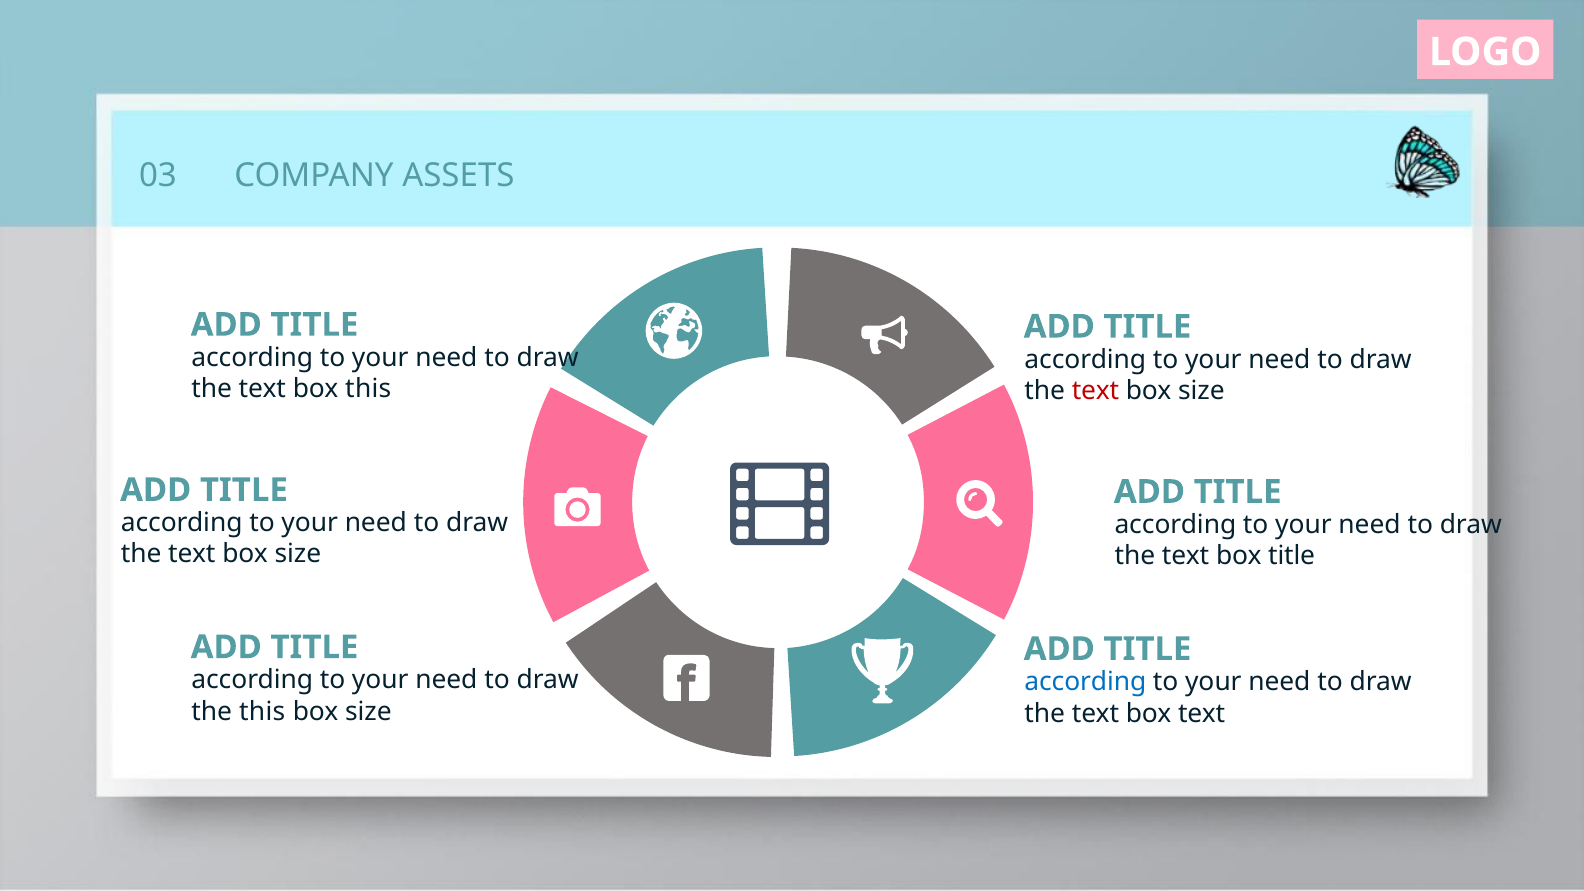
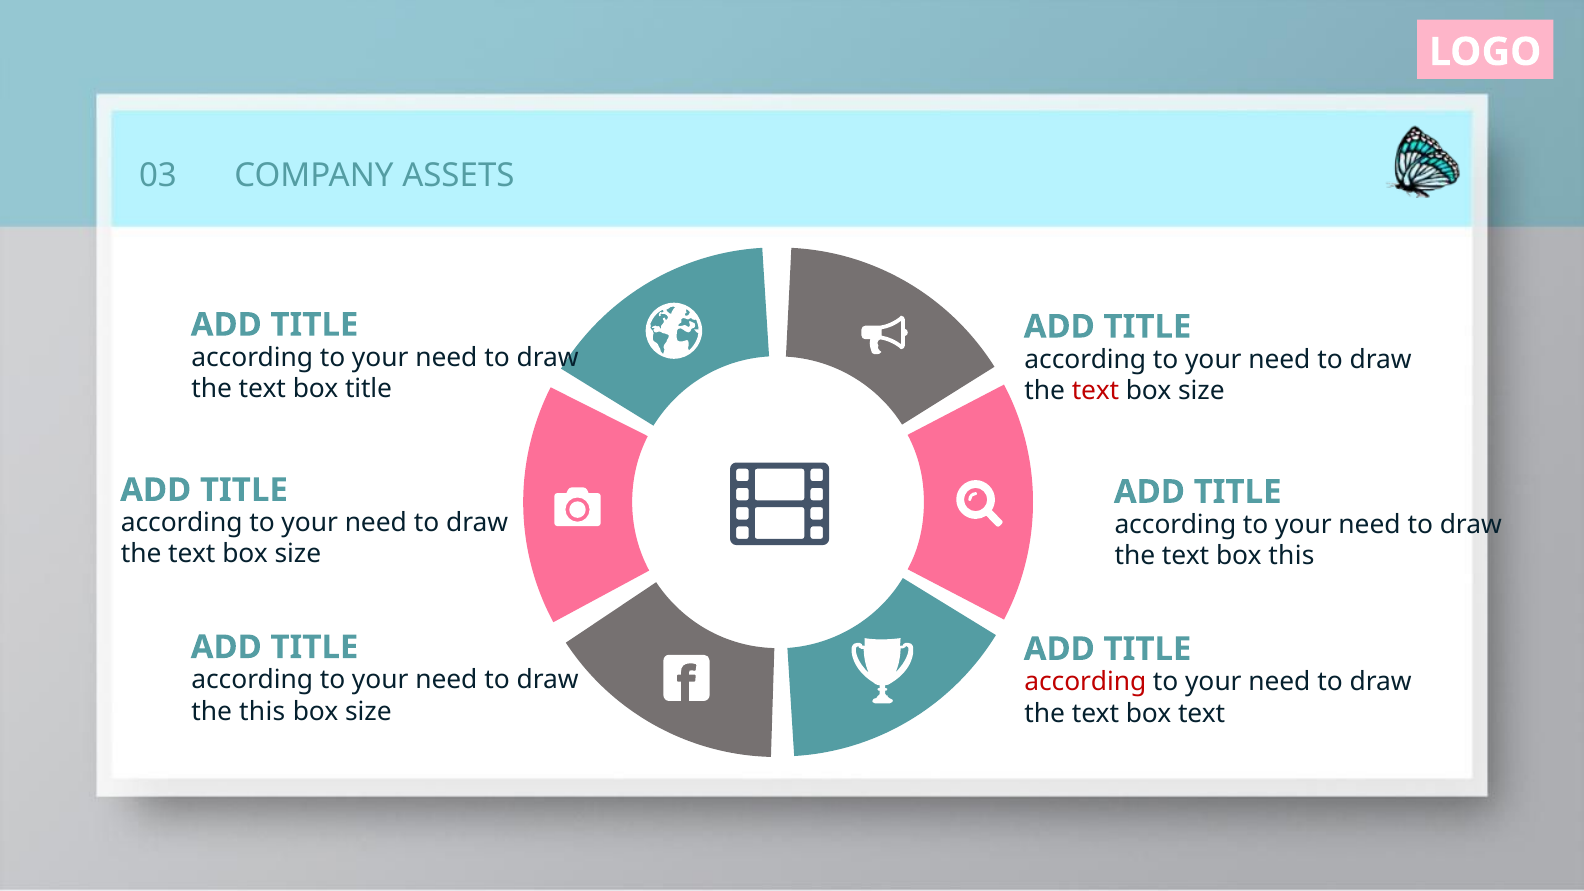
box this: this -> title
box title: title -> this
according at (1085, 682) colour: blue -> red
